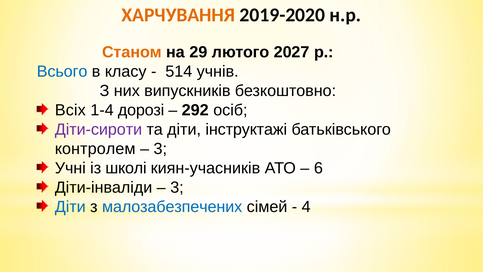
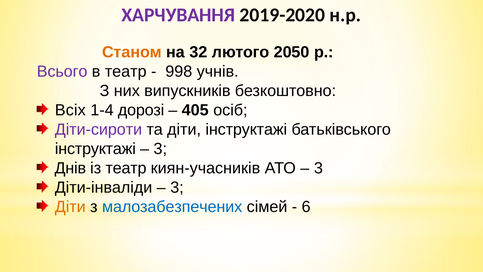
ХАРЧУВАННЯ colour: orange -> purple
29: 29 -> 32
2027: 2027 -> 2050
Всього colour: blue -> purple
в класу: класу -> театр
514: 514 -> 998
292: 292 -> 405
контролем at (95, 149): контролем -> інструктажі
Учні: Учні -> Днів
із школі: школі -> театр
6 at (318, 168): 6 -> 3
Діти at (70, 207) colour: blue -> orange
4: 4 -> 6
